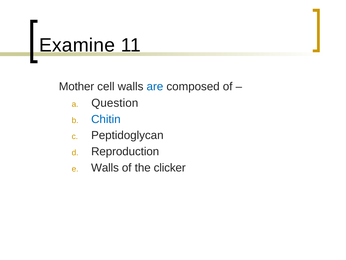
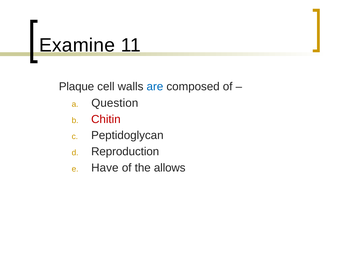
Mother: Mother -> Plaque
Chitin colour: blue -> red
Walls at (105, 167): Walls -> Have
clicker: clicker -> allows
